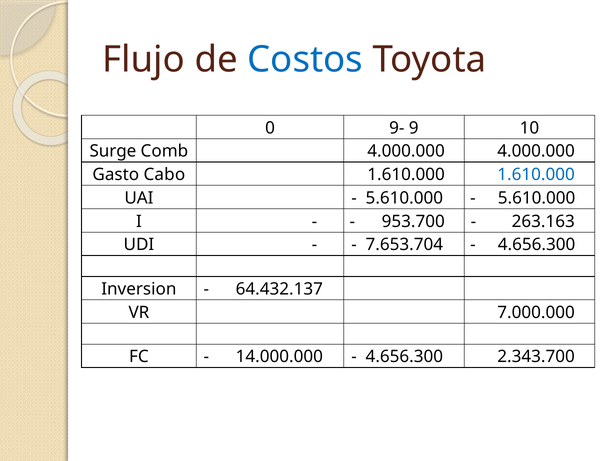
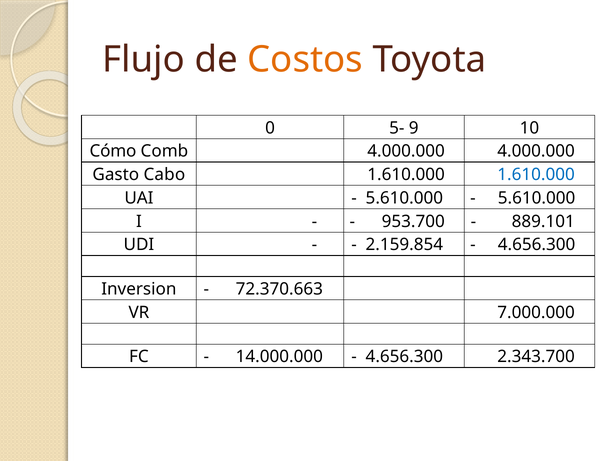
Costos colour: blue -> orange
9-: 9- -> 5-
Surge: Surge -> Cómo
263.163: 263.163 -> 889.101
7.653.704: 7.653.704 -> 2.159.854
64.432.137: 64.432.137 -> 72.370.663
